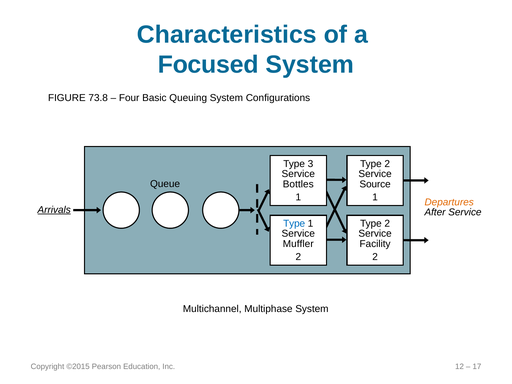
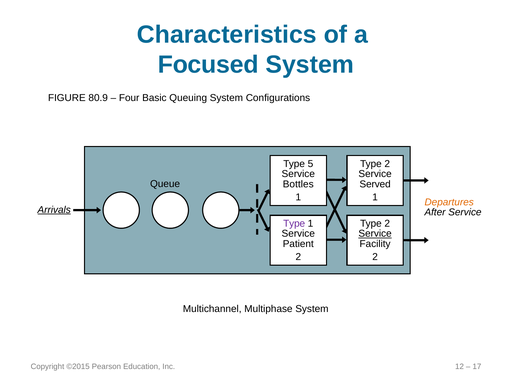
73.8: 73.8 -> 80.9
3: 3 -> 5
Source: Source -> Served
Type at (294, 224) colour: blue -> purple
Service at (375, 234) underline: none -> present
Muffler: Muffler -> Patient
